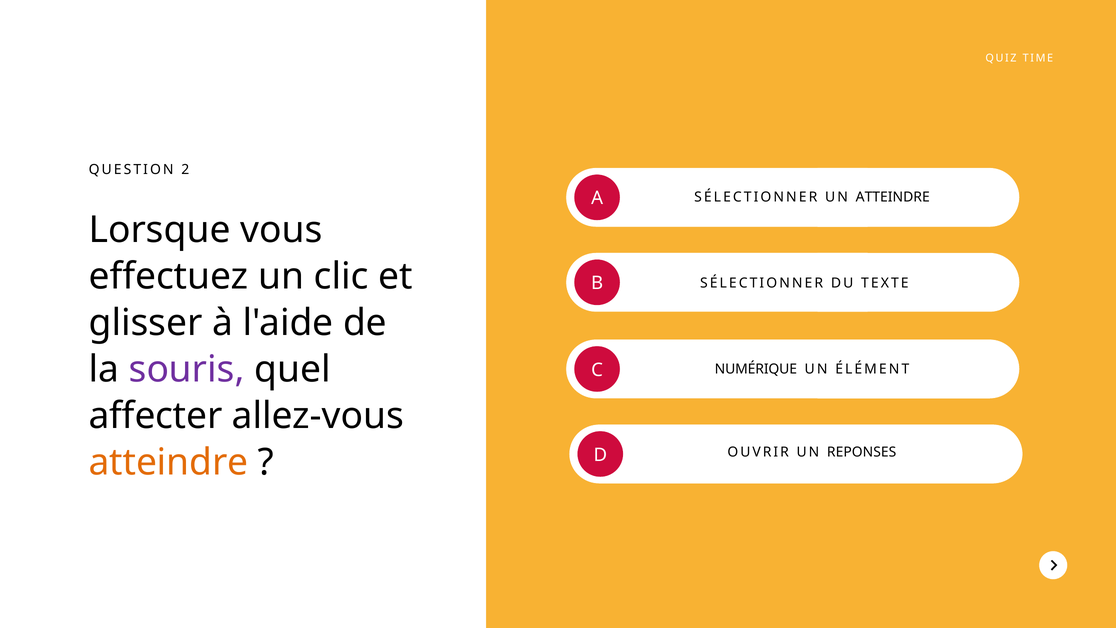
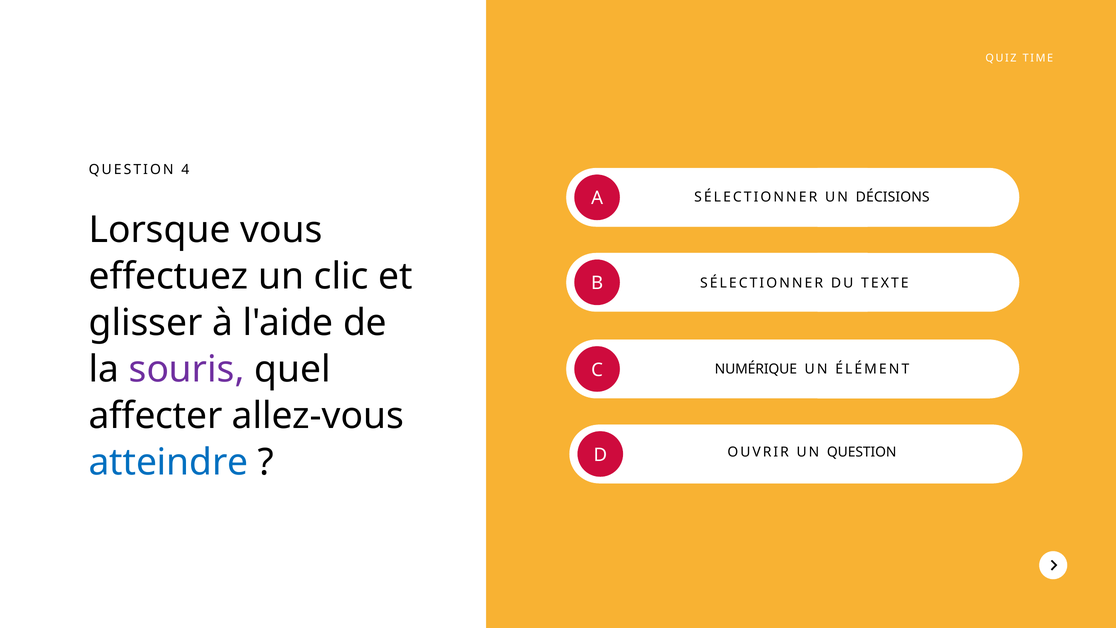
2: 2 -> 4
UN ATTEINDRE: ATTEINDRE -> DÉCISIONS
UN REPONSES: REPONSES -> QUESTION
atteindre at (169, 462) colour: orange -> blue
